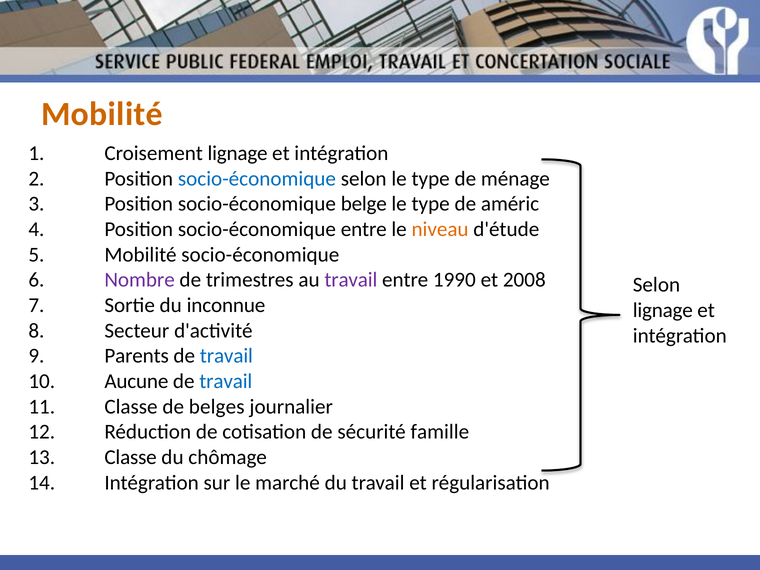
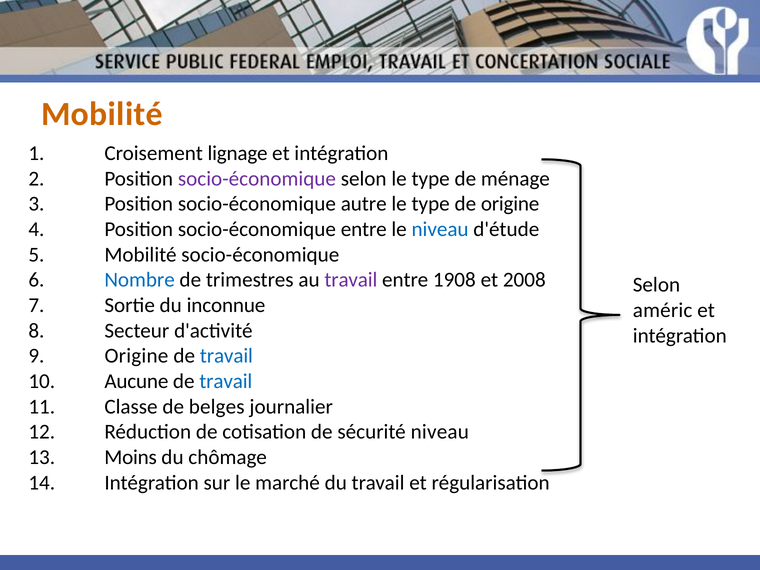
socio-économique at (257, 179) colour: blue -> purple
belge: belge -> autre
de améric: améric -> origine
niveau at (440, 229) colour: orange -> blue
Nombre colour: purple -> blue
1990: 1990 -> 1908
lignage at (663, 310): lignage -> améric
9 Parents: Parents -> Origine
sécurité famille: famille -> niveau
13 Classe: Classe -> Moins
